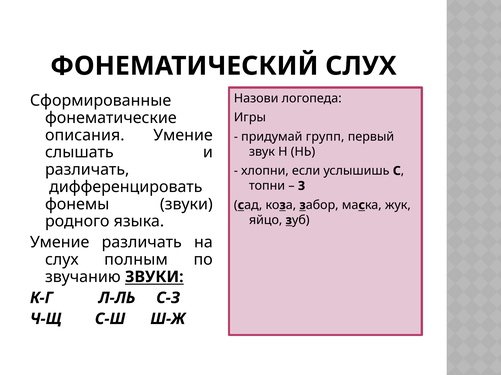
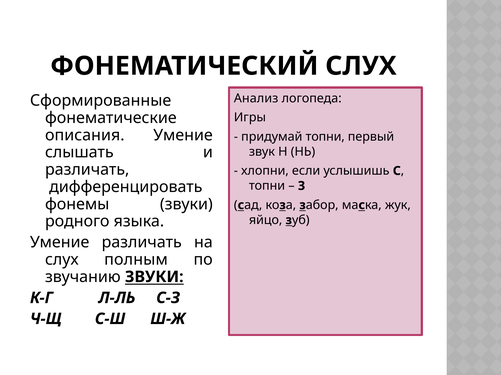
Назови: Назови -> Анализ
придумай групп: групп -> топни
